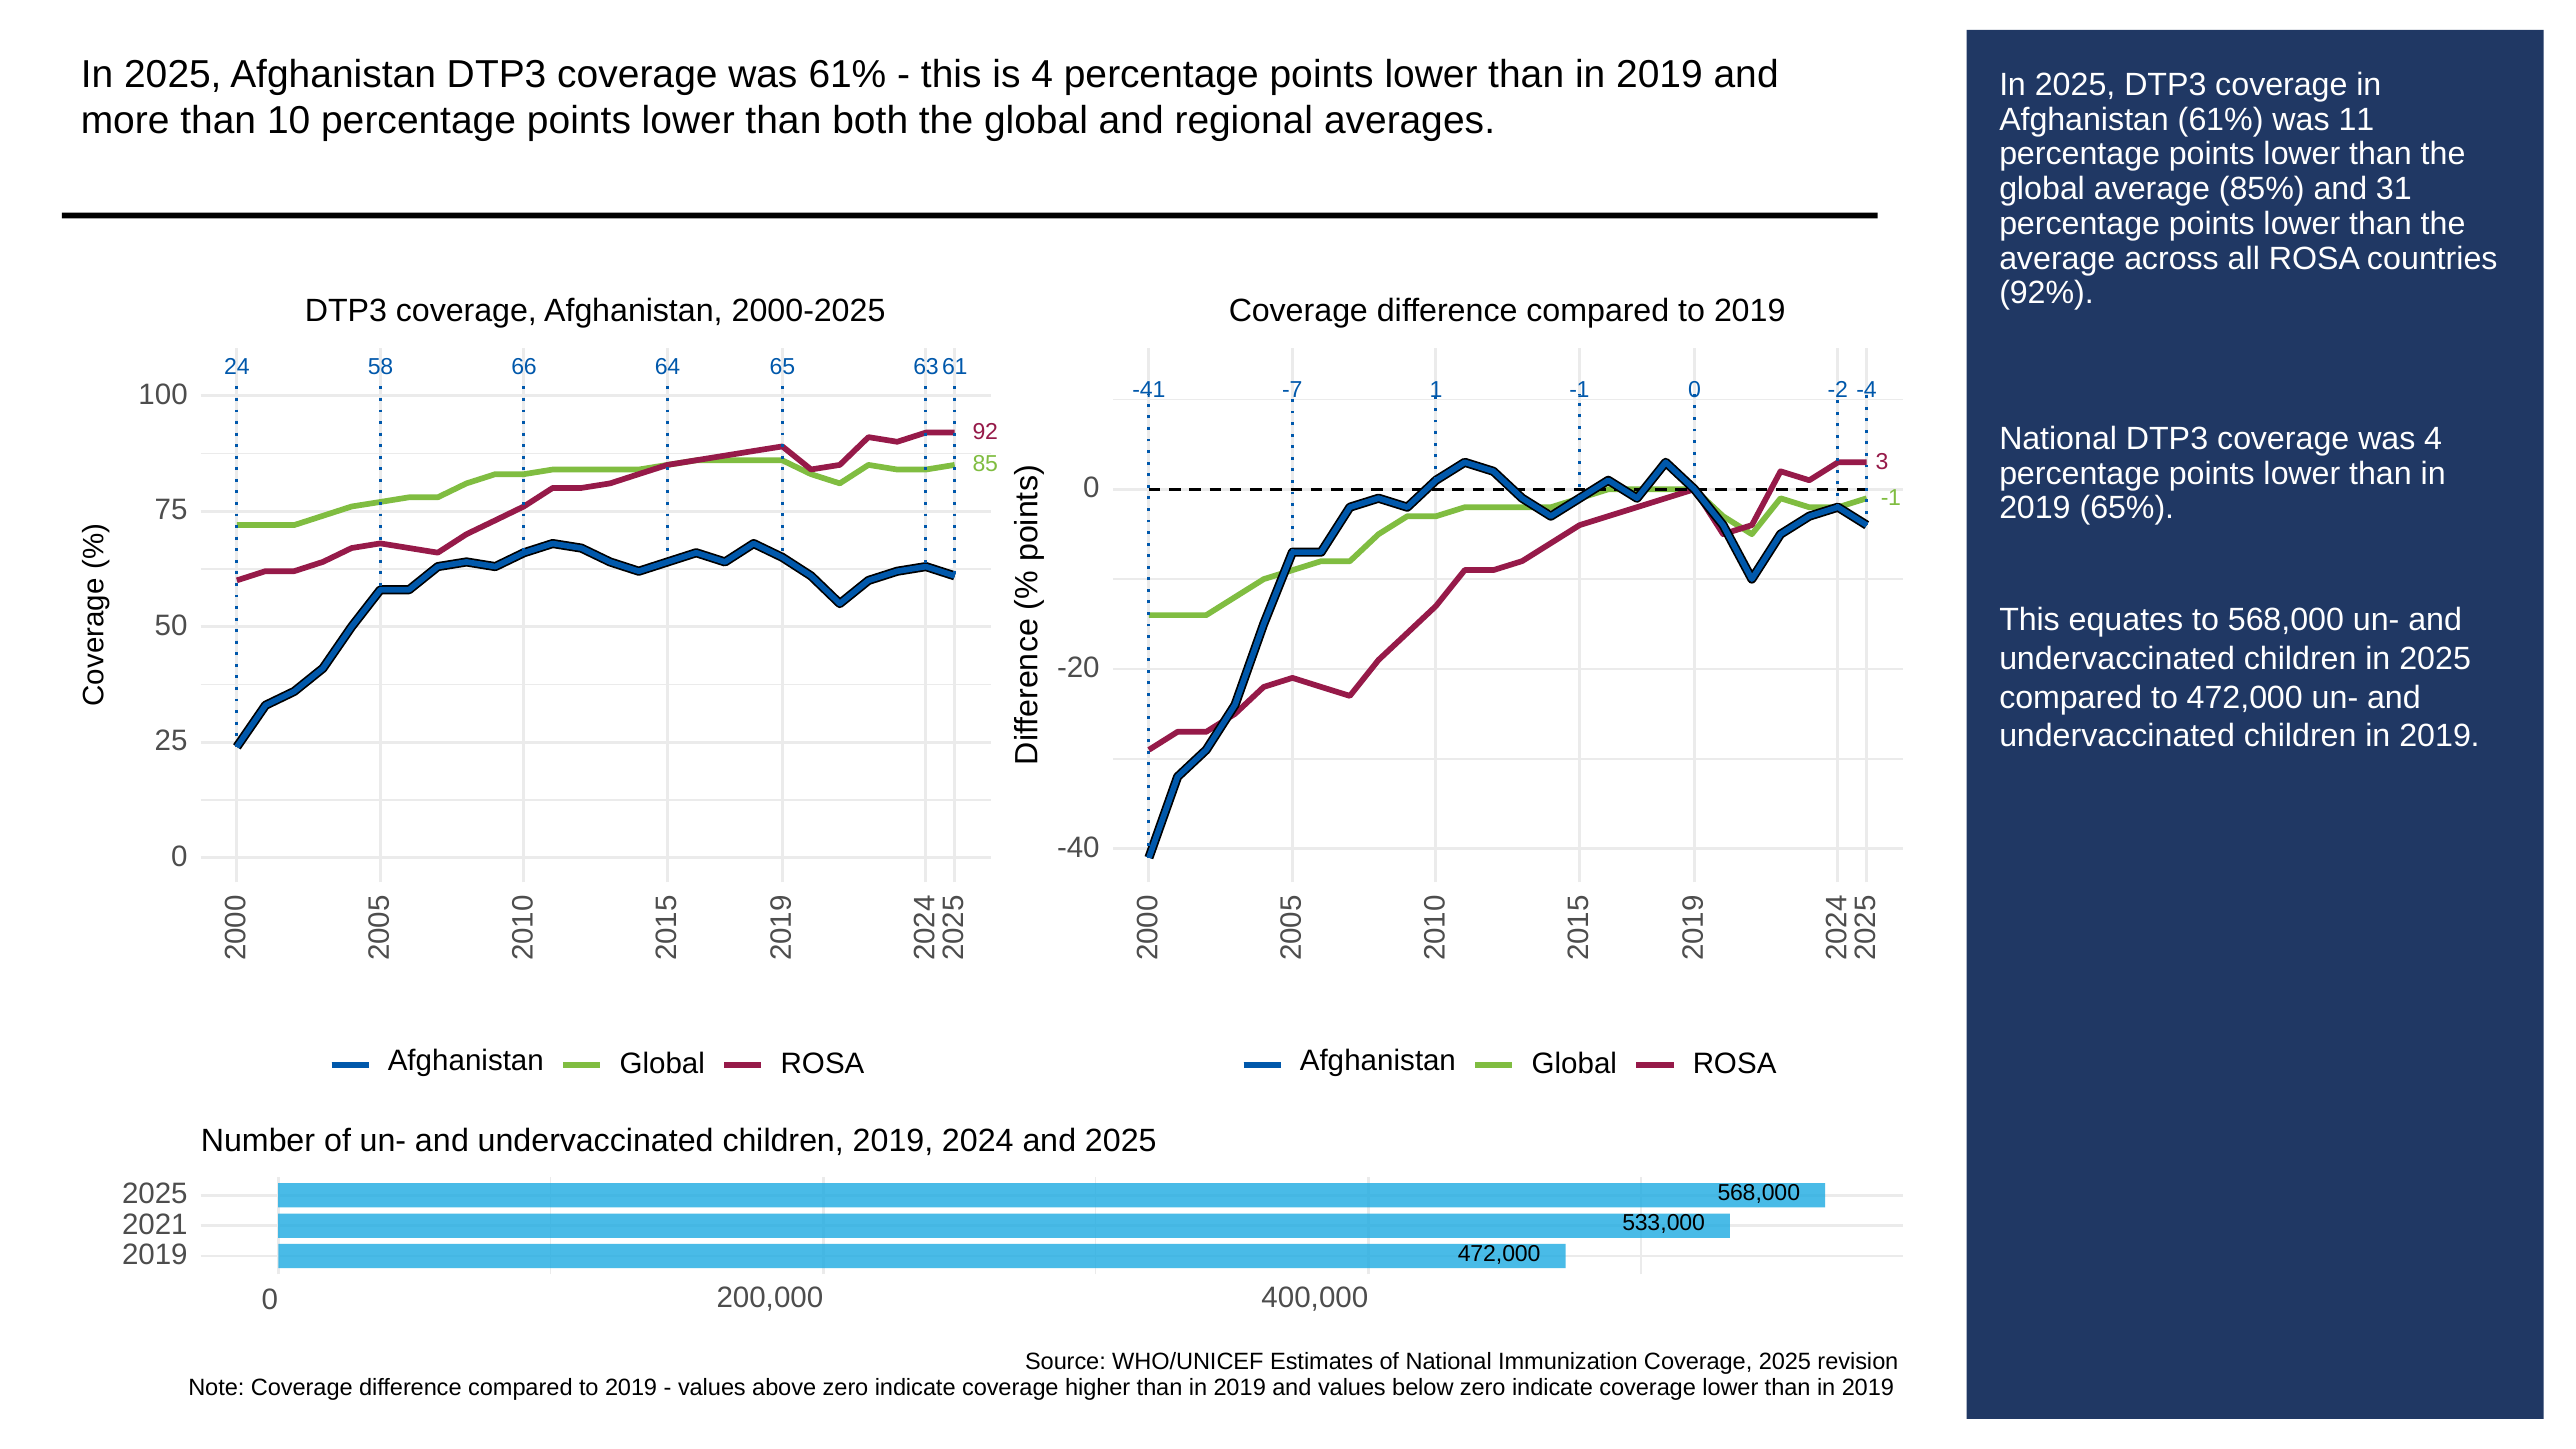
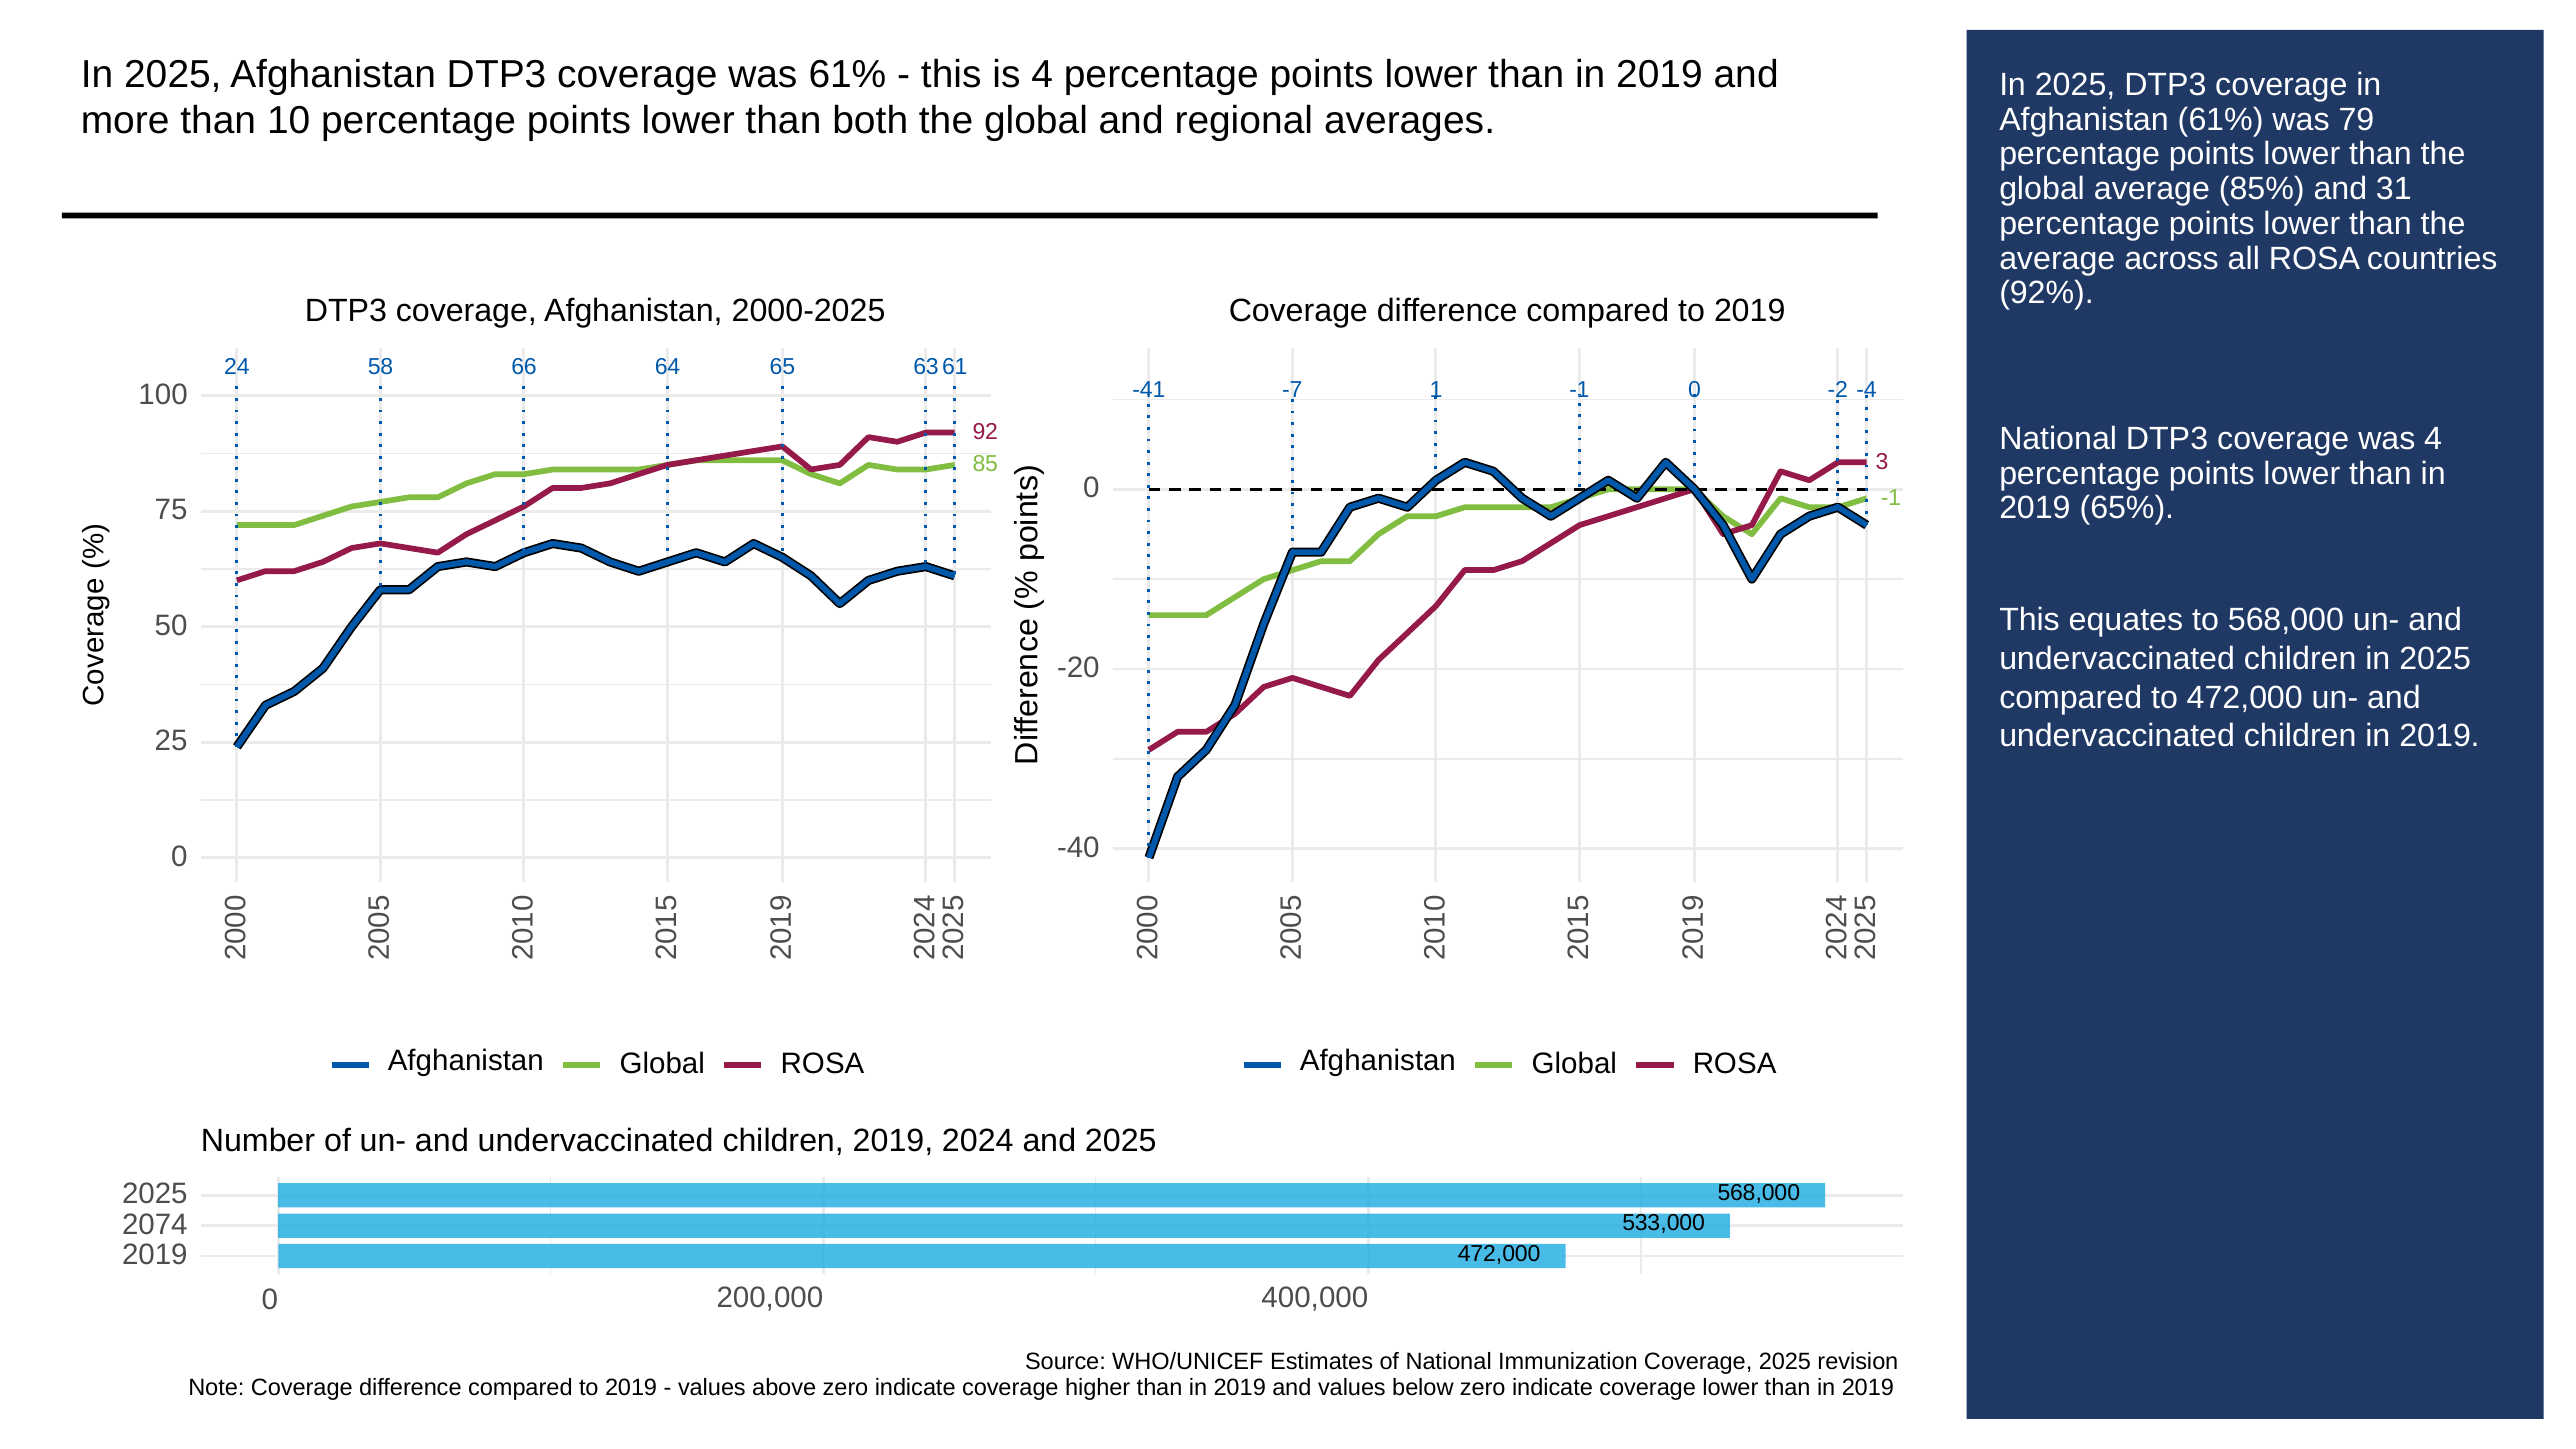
11: 11 -> 79
2021: 2021 -> 2074
